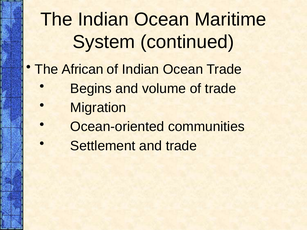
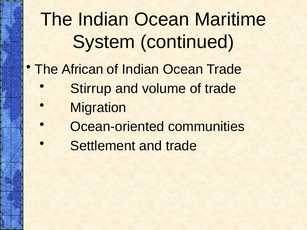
Begins: Begins -> Stirrup
